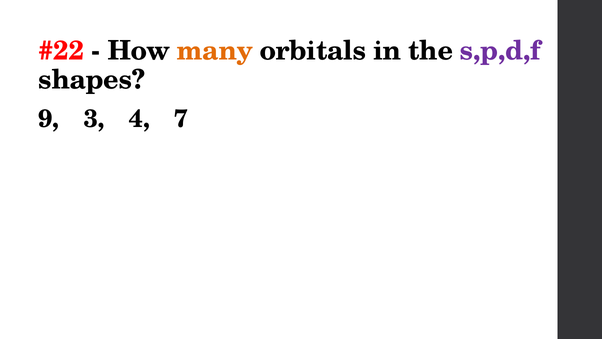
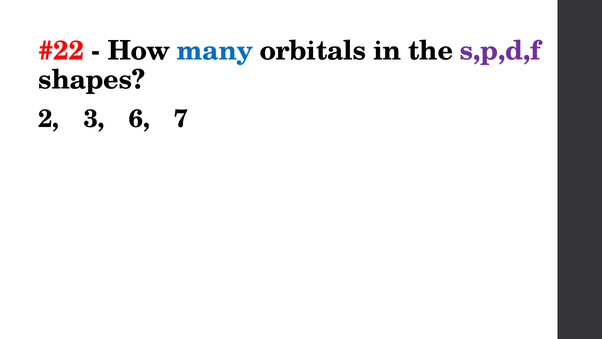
many colour: orange -> blue
9: 9 -> 2
4: 4 -> 6
